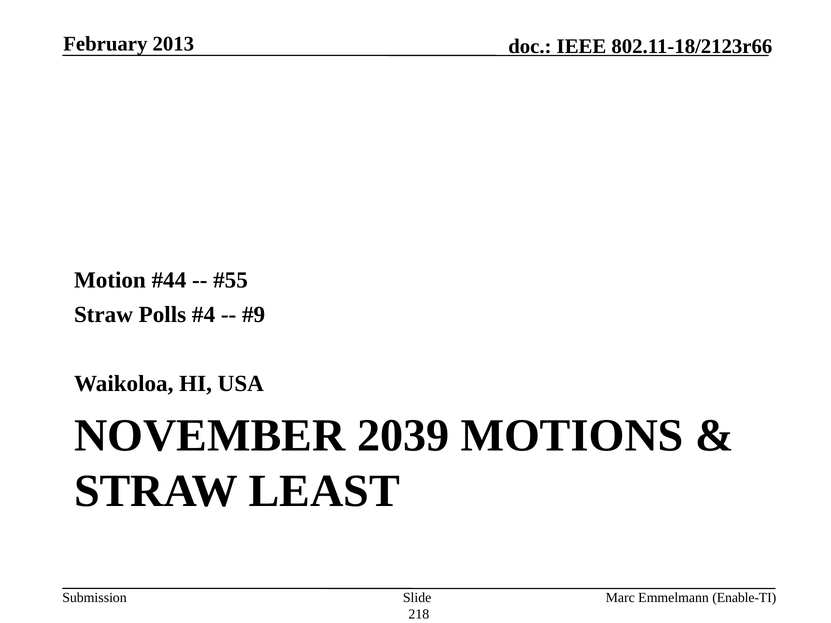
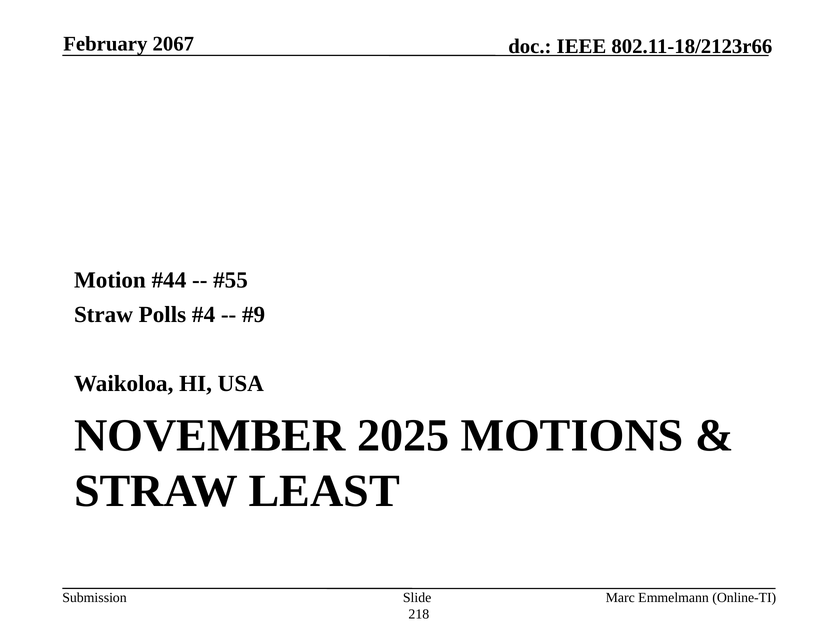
2013: 2013 -> 2067
2039: 2039 -> 2025
Enable-TI: Enable-TI -> Online-TI
